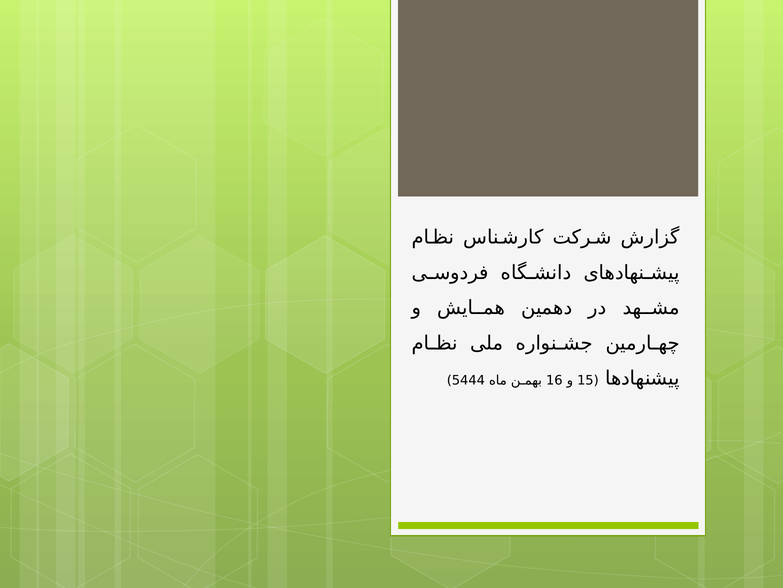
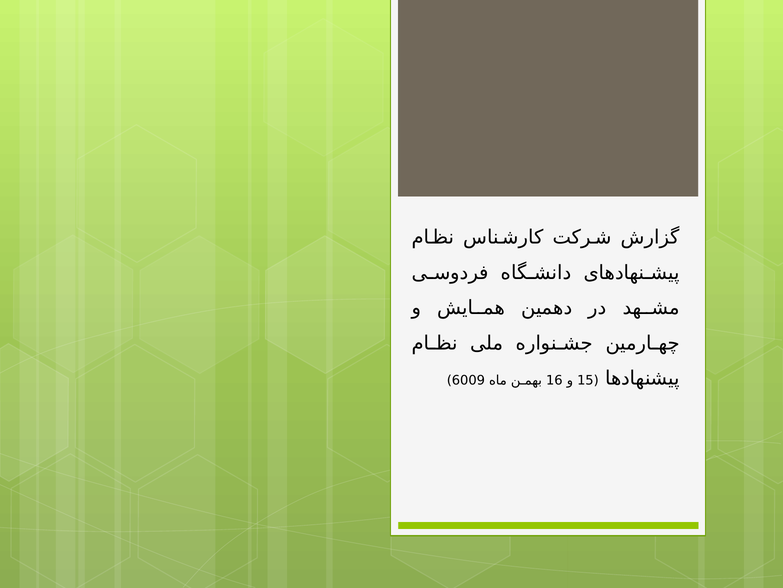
5444: 5444 -> 6009
